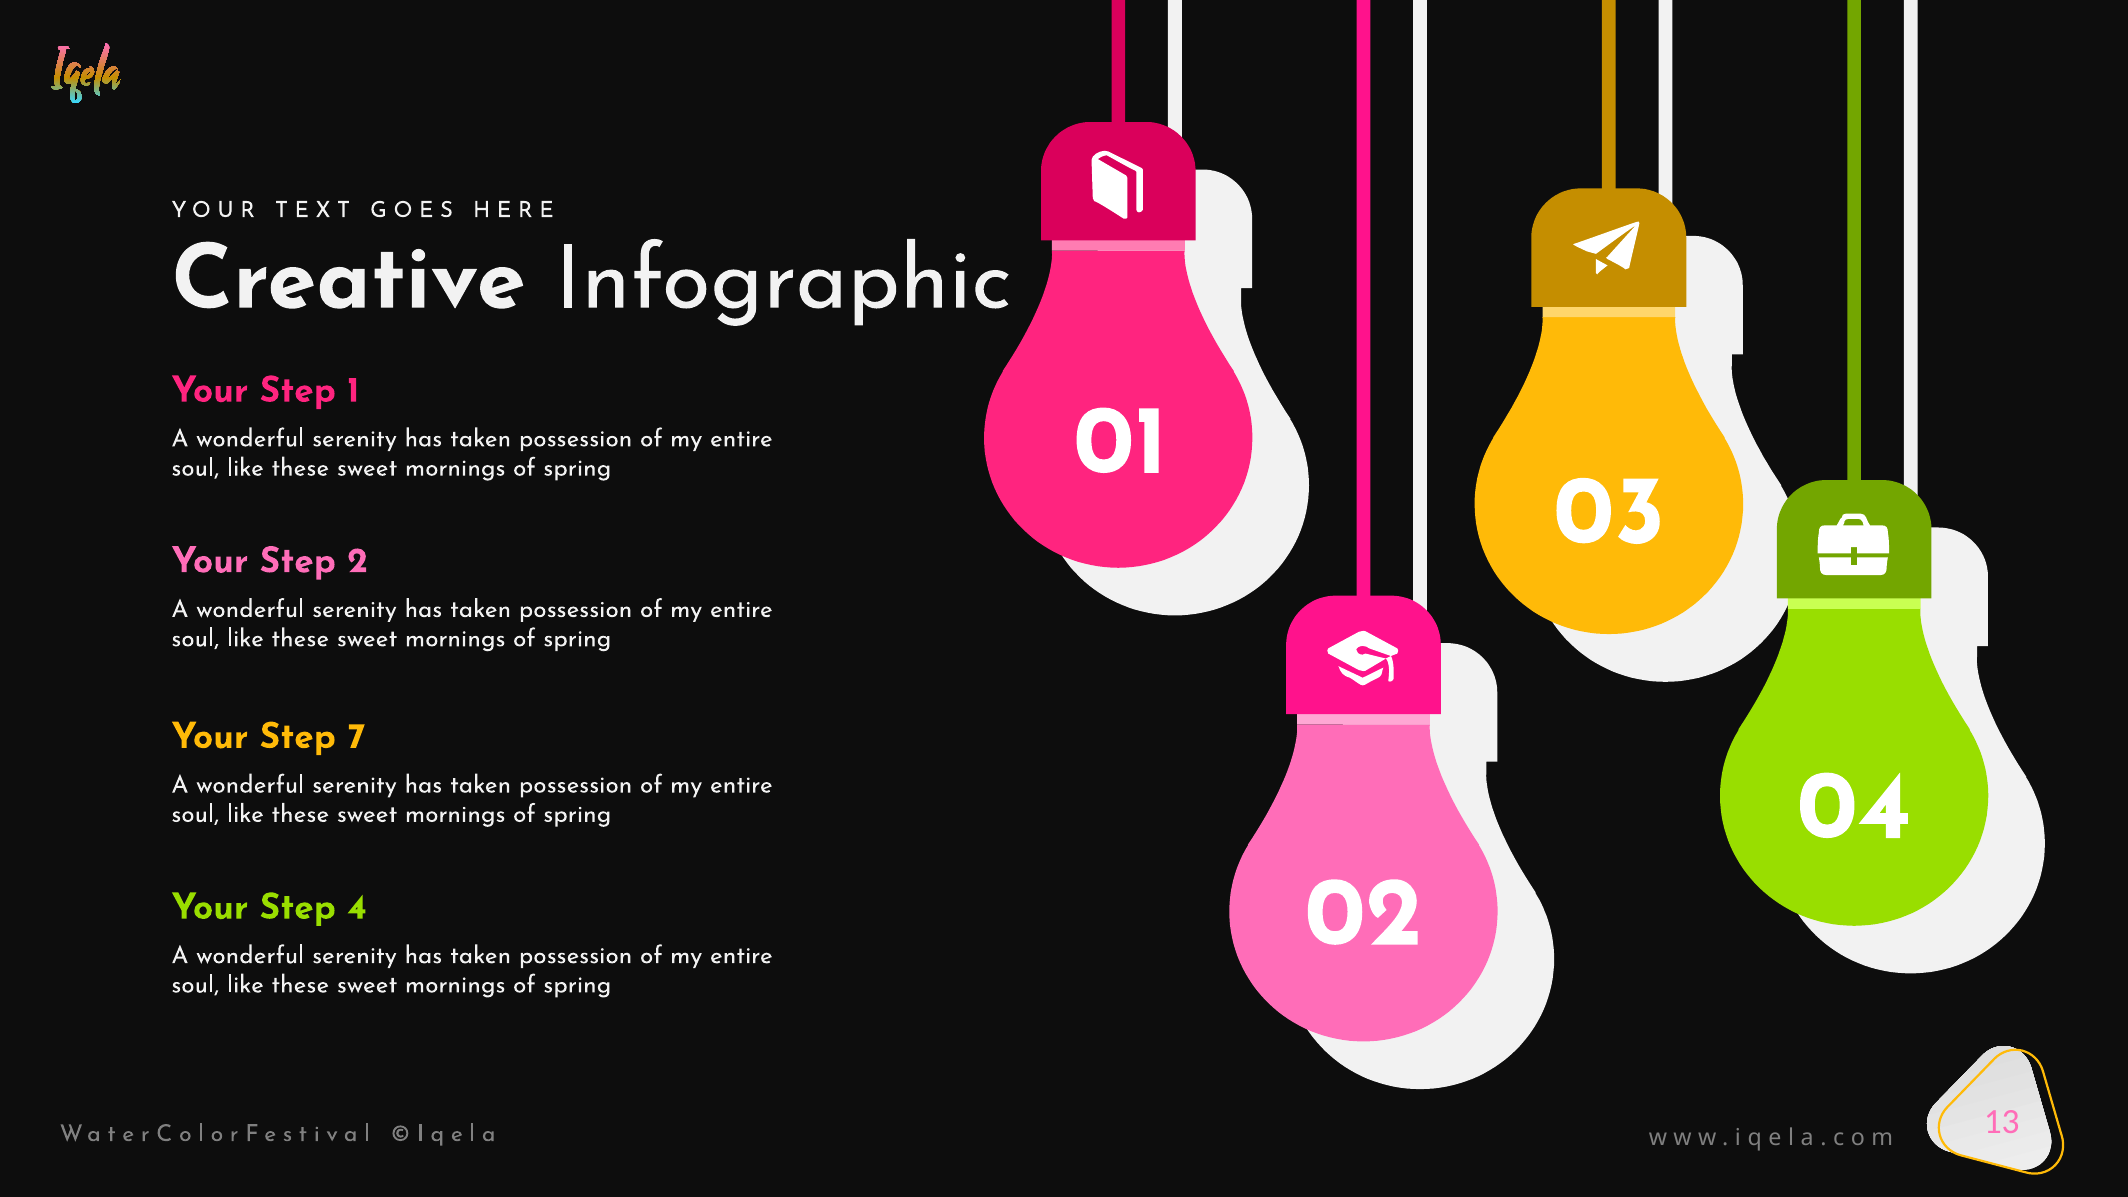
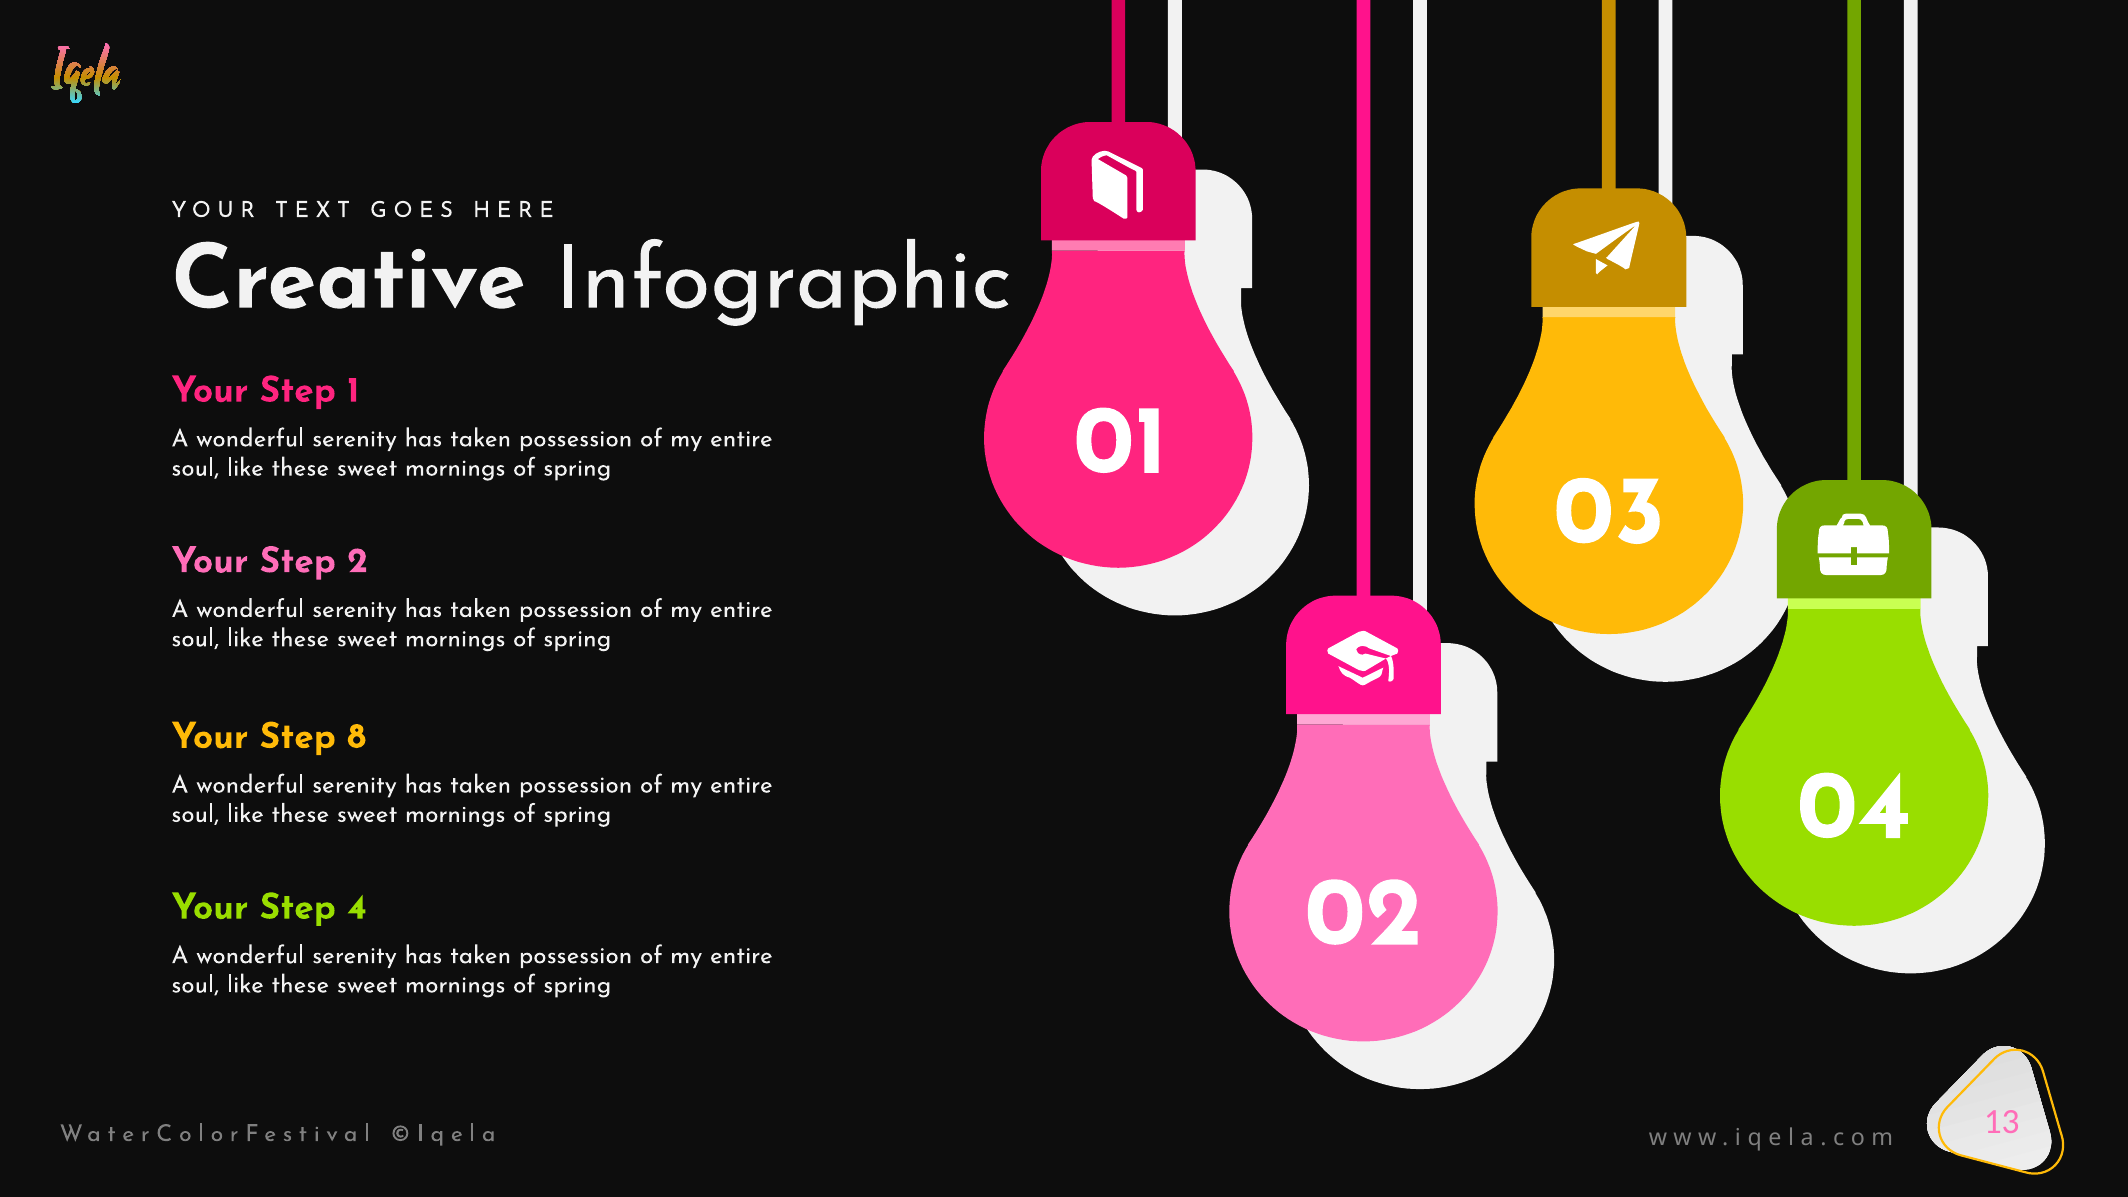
7: 7 -> 8
